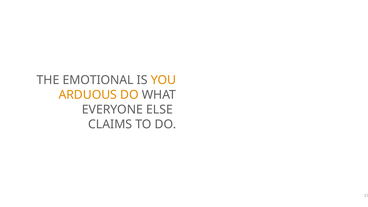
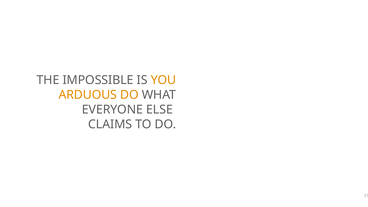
EMOTIONAL: EMOTIONAL -> IMPOSSIBLE
